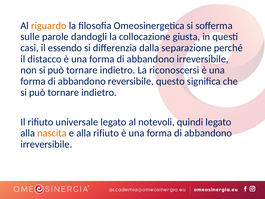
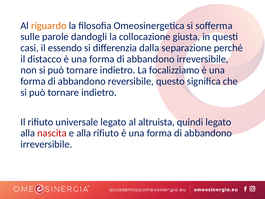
riconoscersi: riconoscersi -> focalizziamo
notevoli: notevoli -> altruista
nascita colour: orange -> red
